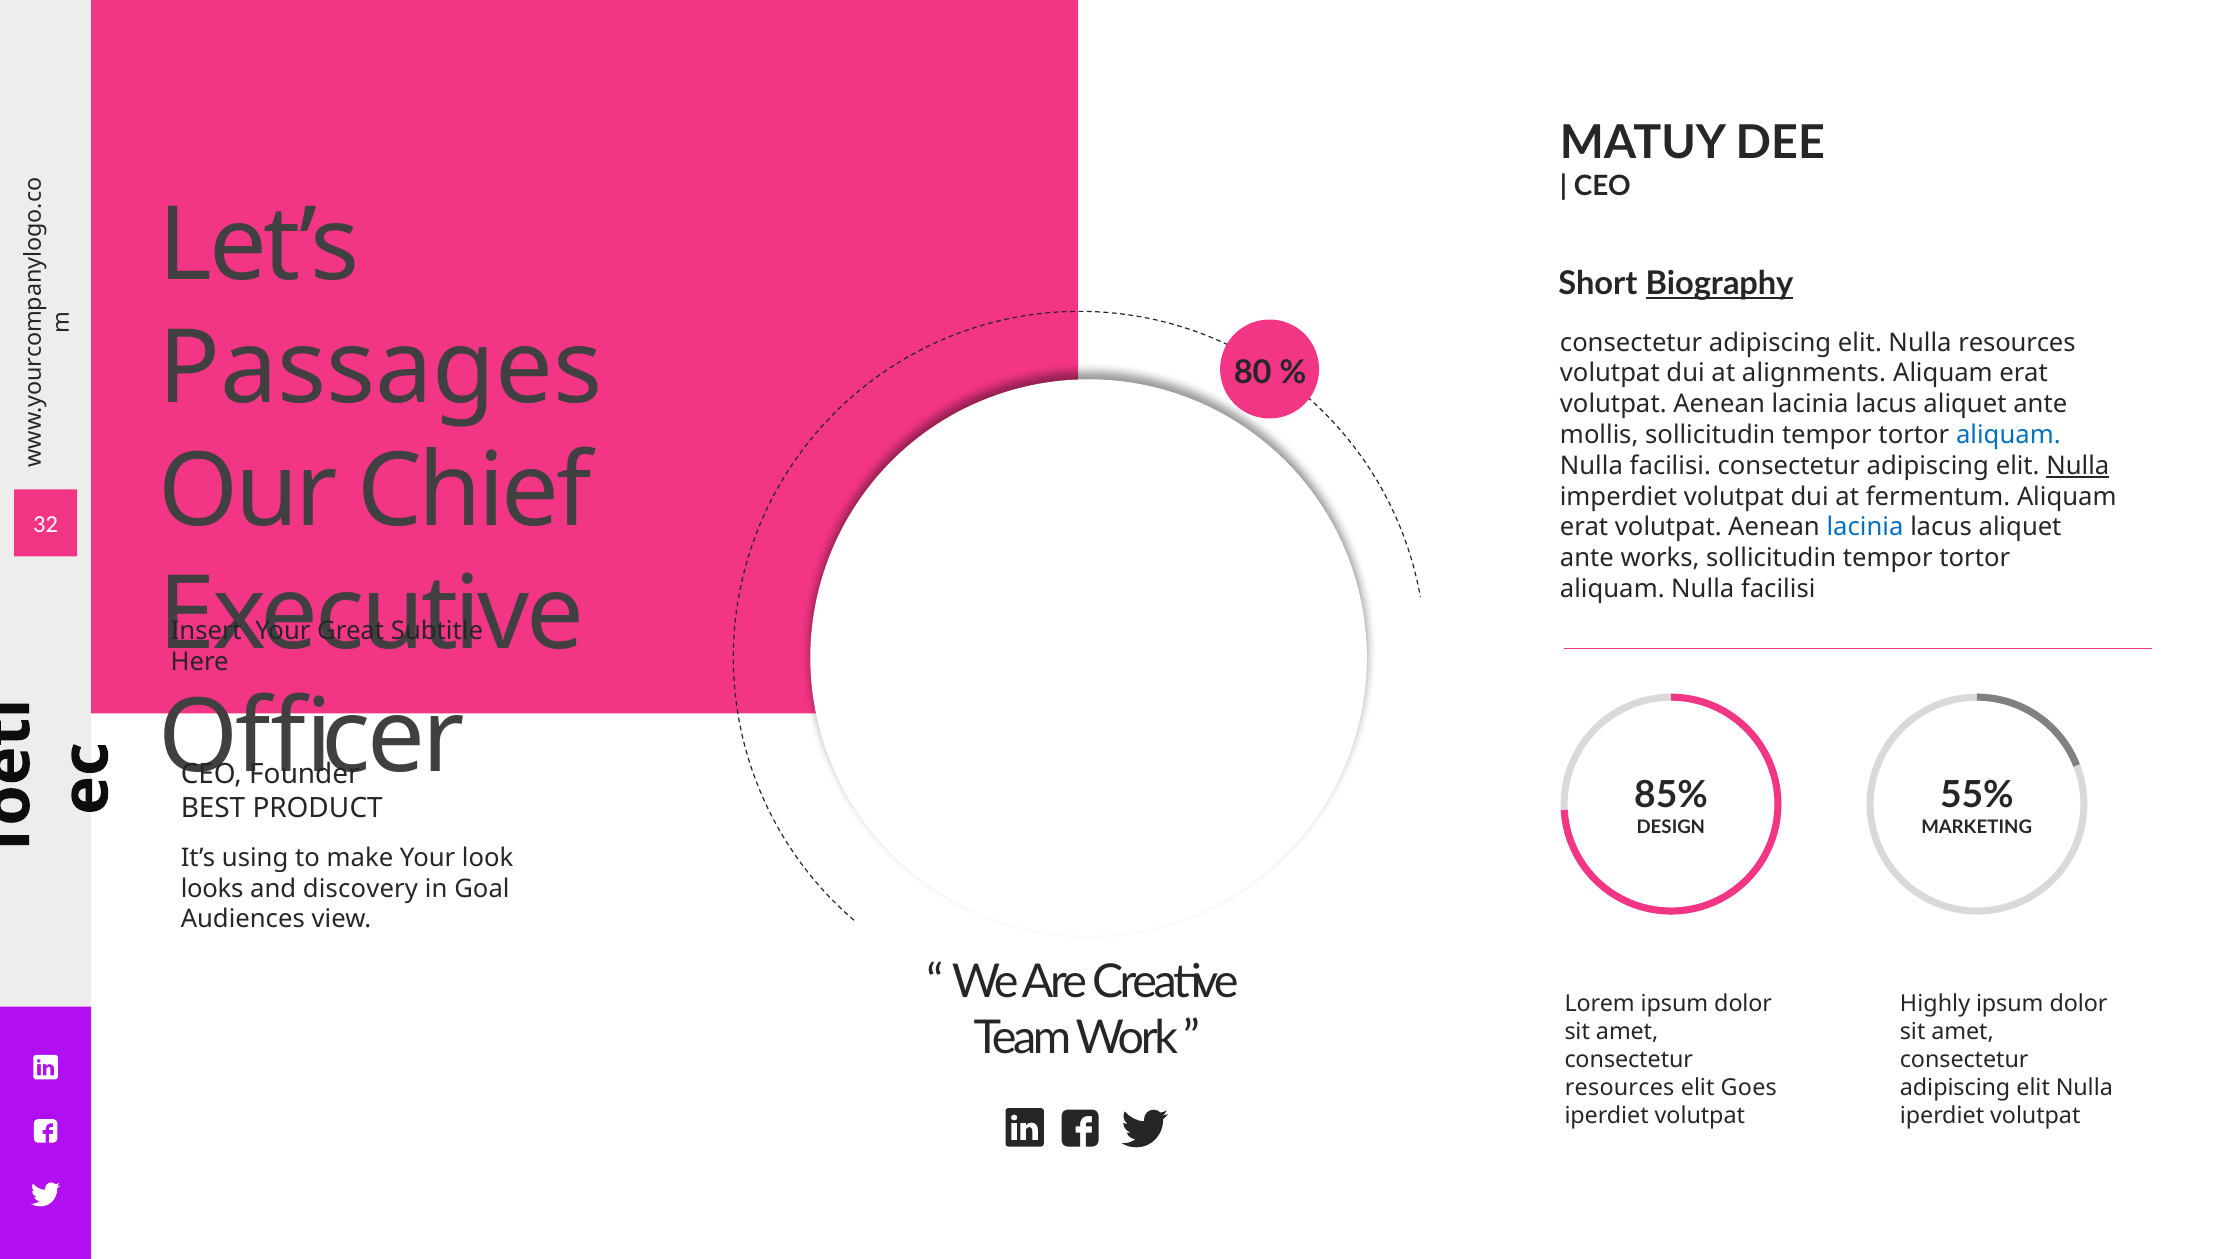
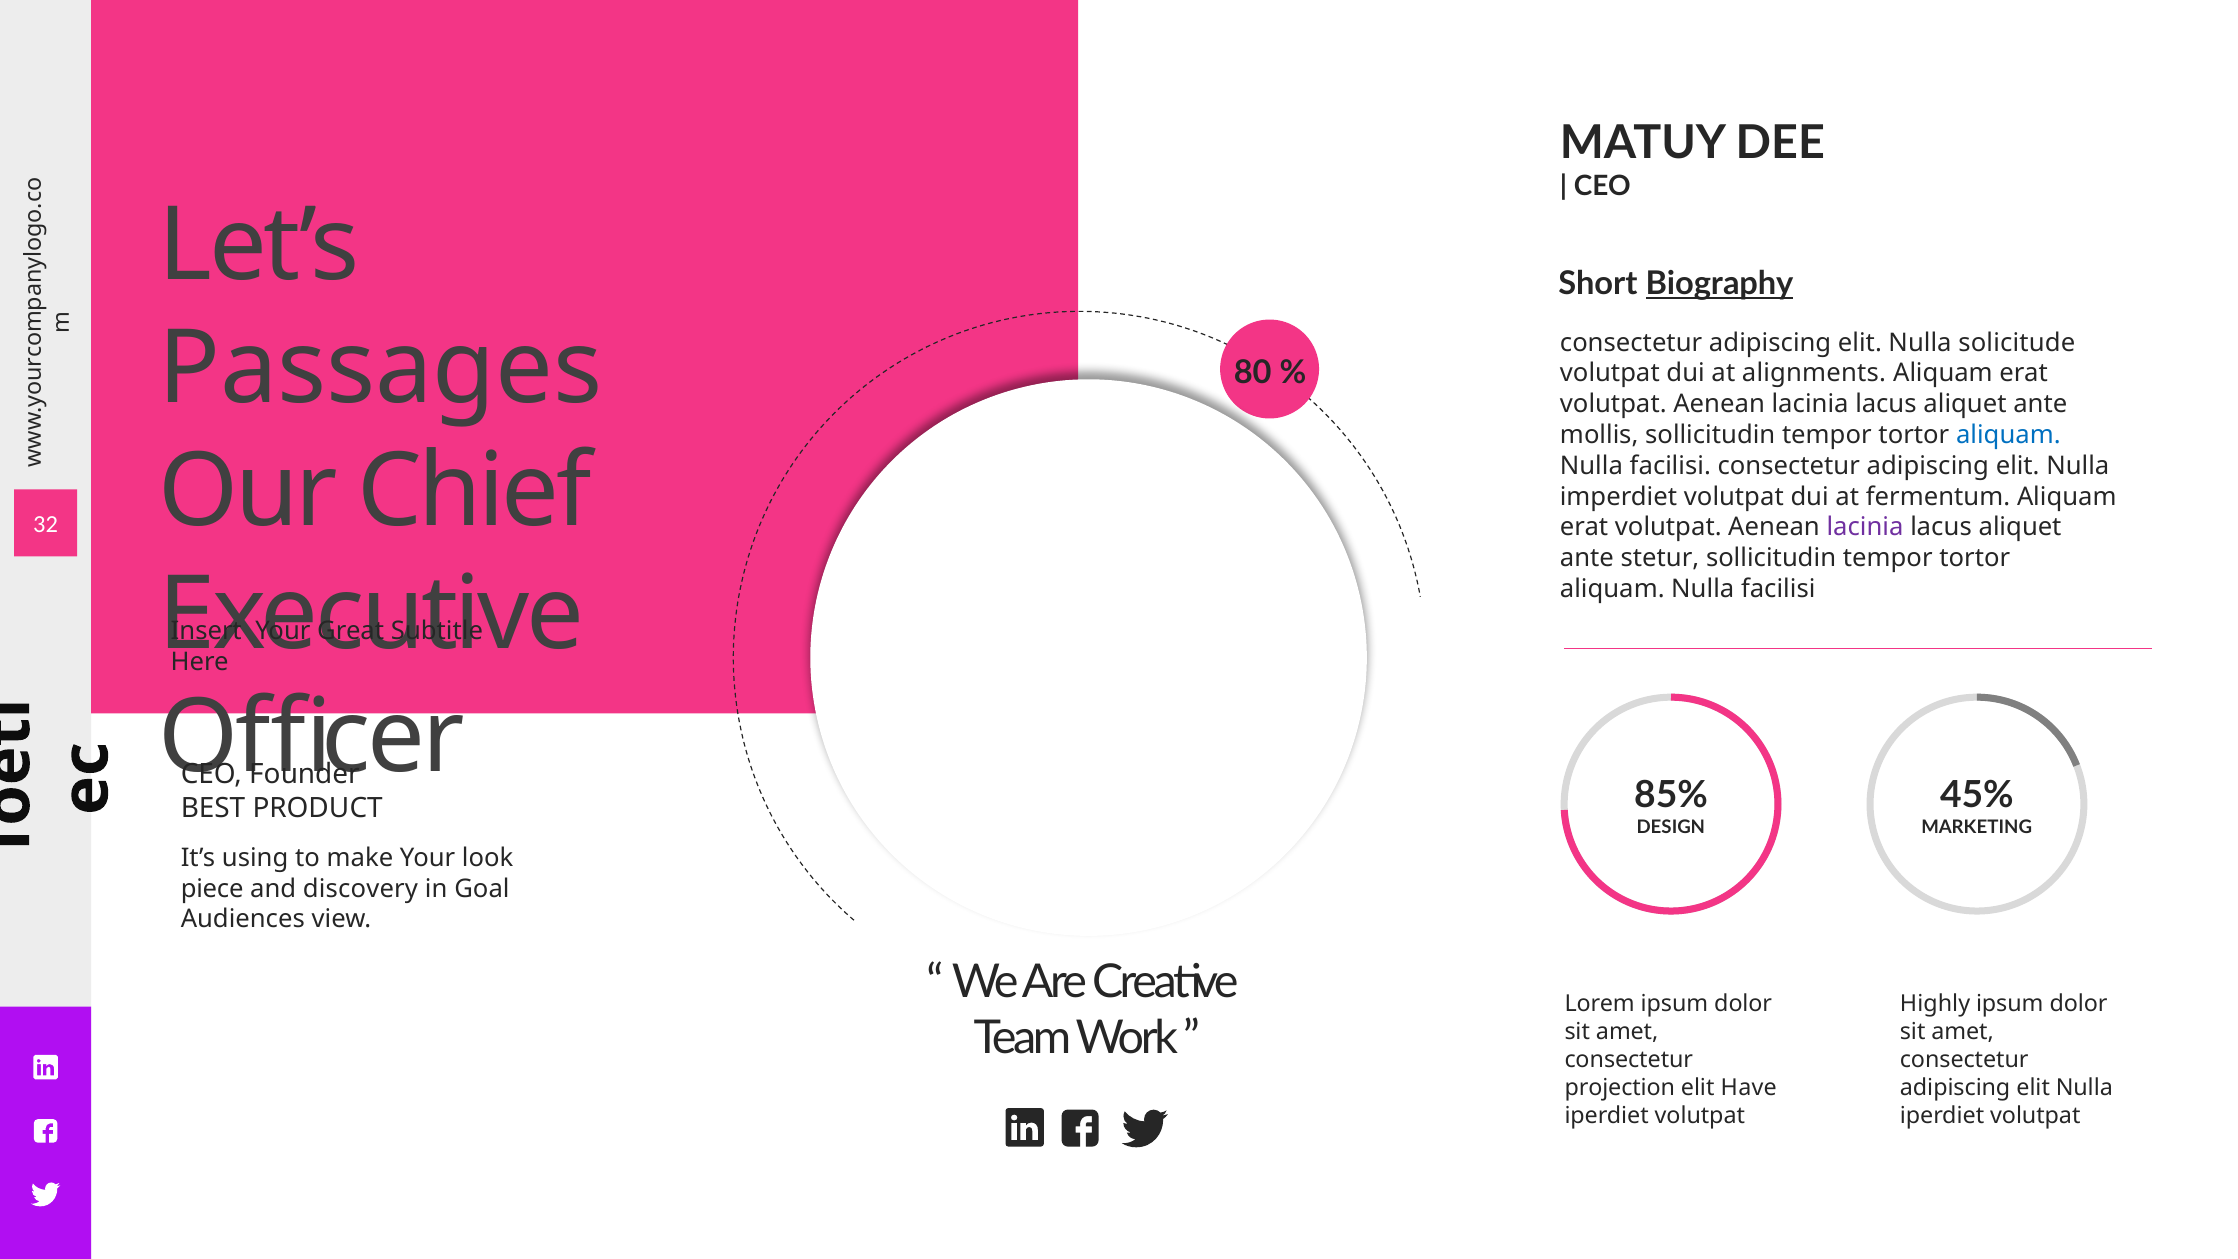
Nulla resources: resources -> solicitude
Nulla at (2078, 466) underline: present -> none
lacinia at (1865, 527) colour: blue -> purple
works: works -> stetur
55%: 55% -> 45%
looks: looks -> piece
resources at (1620, 1087): resources -> projection
Goes: Goes -> Have
